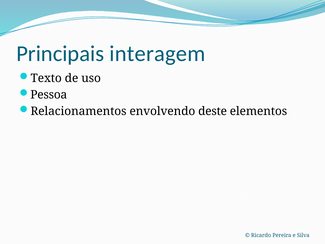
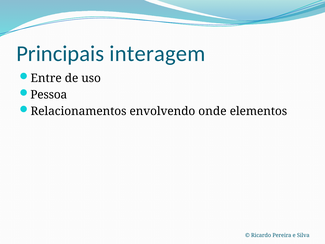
Texto: Texto -> Entre
deste: deste -> onde
